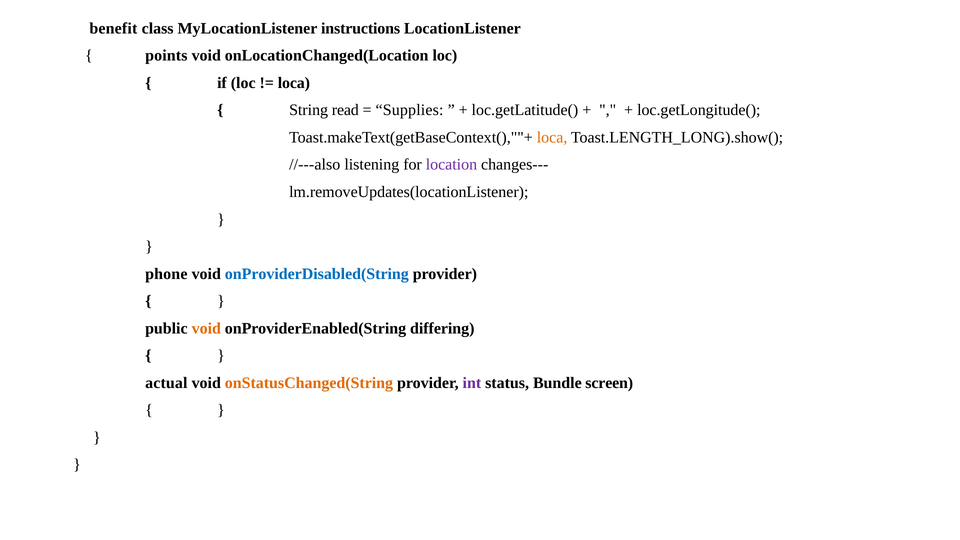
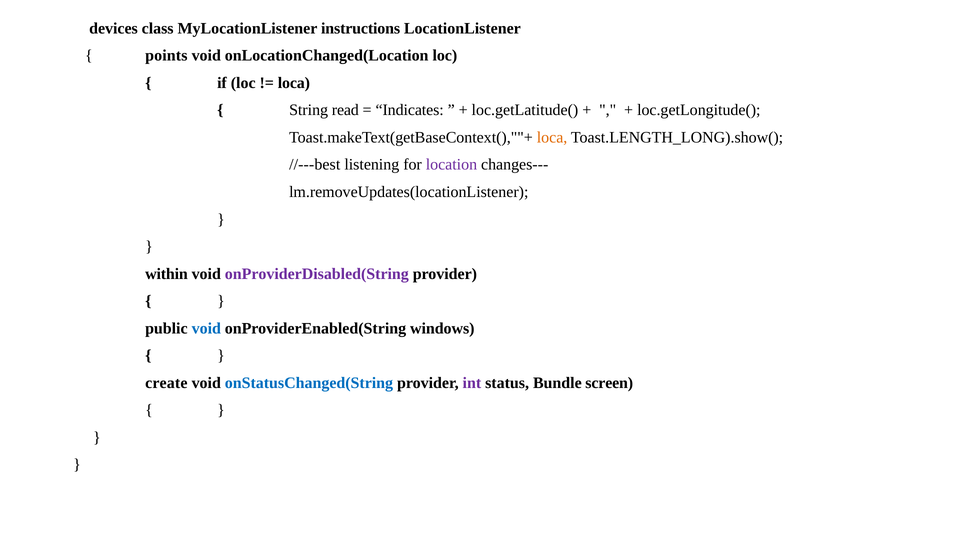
benefit: benefit -> devices
Supplies: Supplies -> Indicates
//---also: //---also -> //---best
phone: phone -> within
onProviderDisabled(String colour: blue -> purple
void at (206, 328) colour: orange -> blue
differing: differing -> windows
actual: actual -> create
onStatusChanged(String colour: orange -> blue
